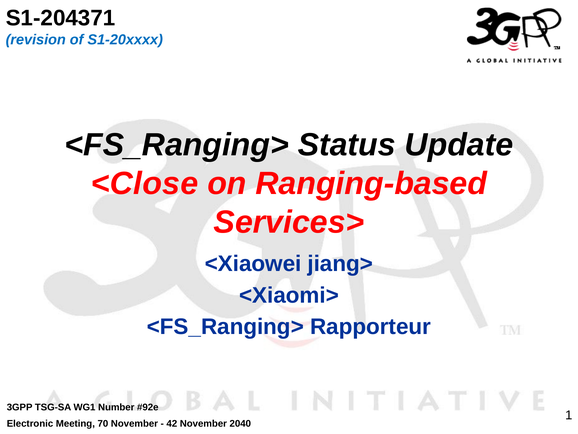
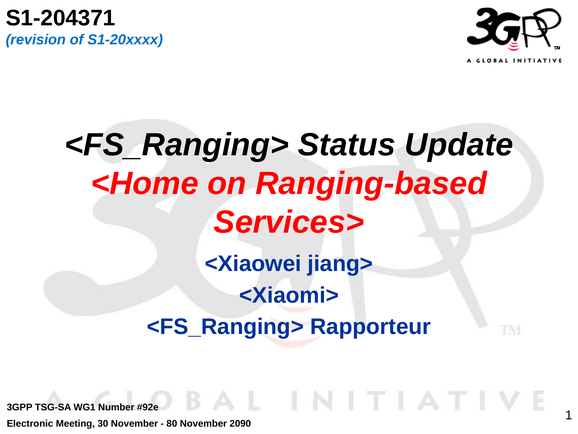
<Close: <Close -> <Home
70: 70 -> 30
42: 42 -> 80
2040: 2040 -> 2090
